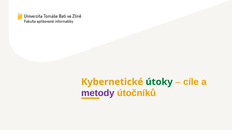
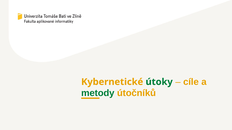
metody colour: purple -> green
